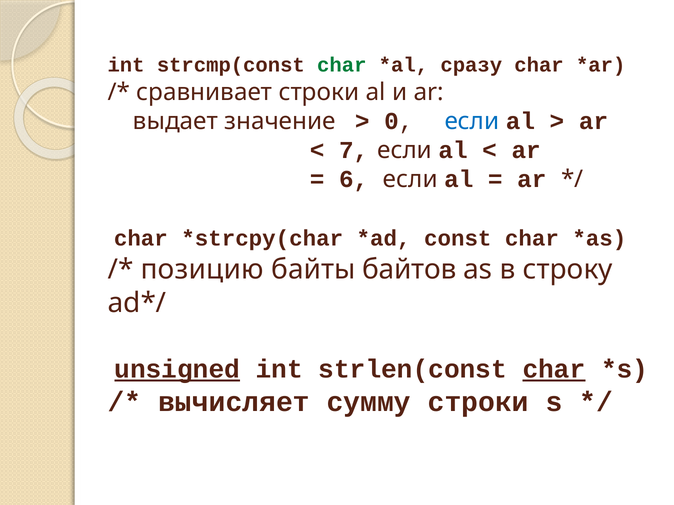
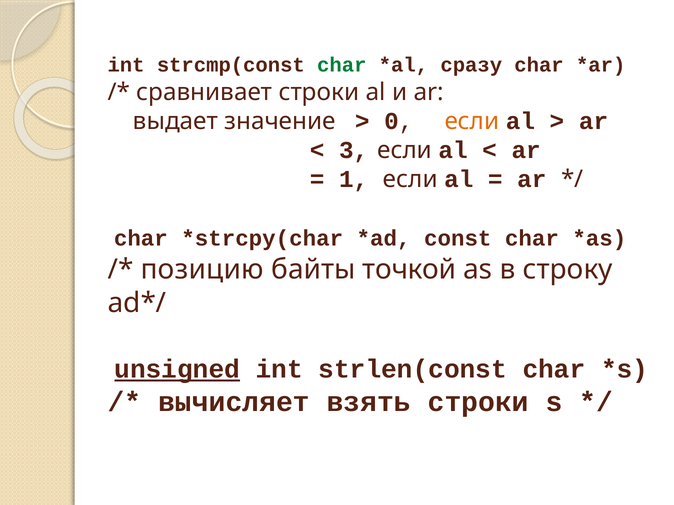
если at (472, 121) colour: blue -> orange
7: 7 -> 3
6: 6 -> 1
байтов: байтов -> точкой
char at (554, 370) underline: present -> none
сумму: сумму -> взять
